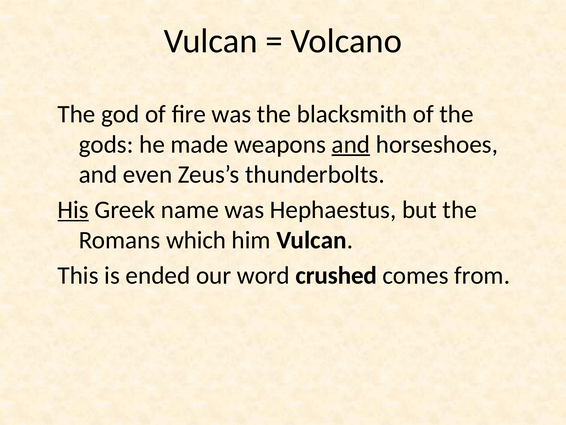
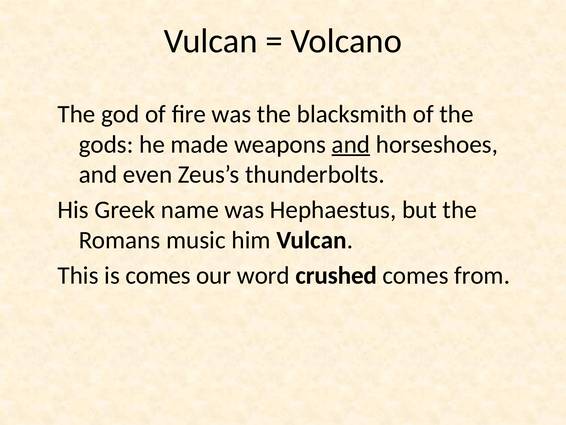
His underline: present -> none
which: which -> music
is ended: ended -> comes
